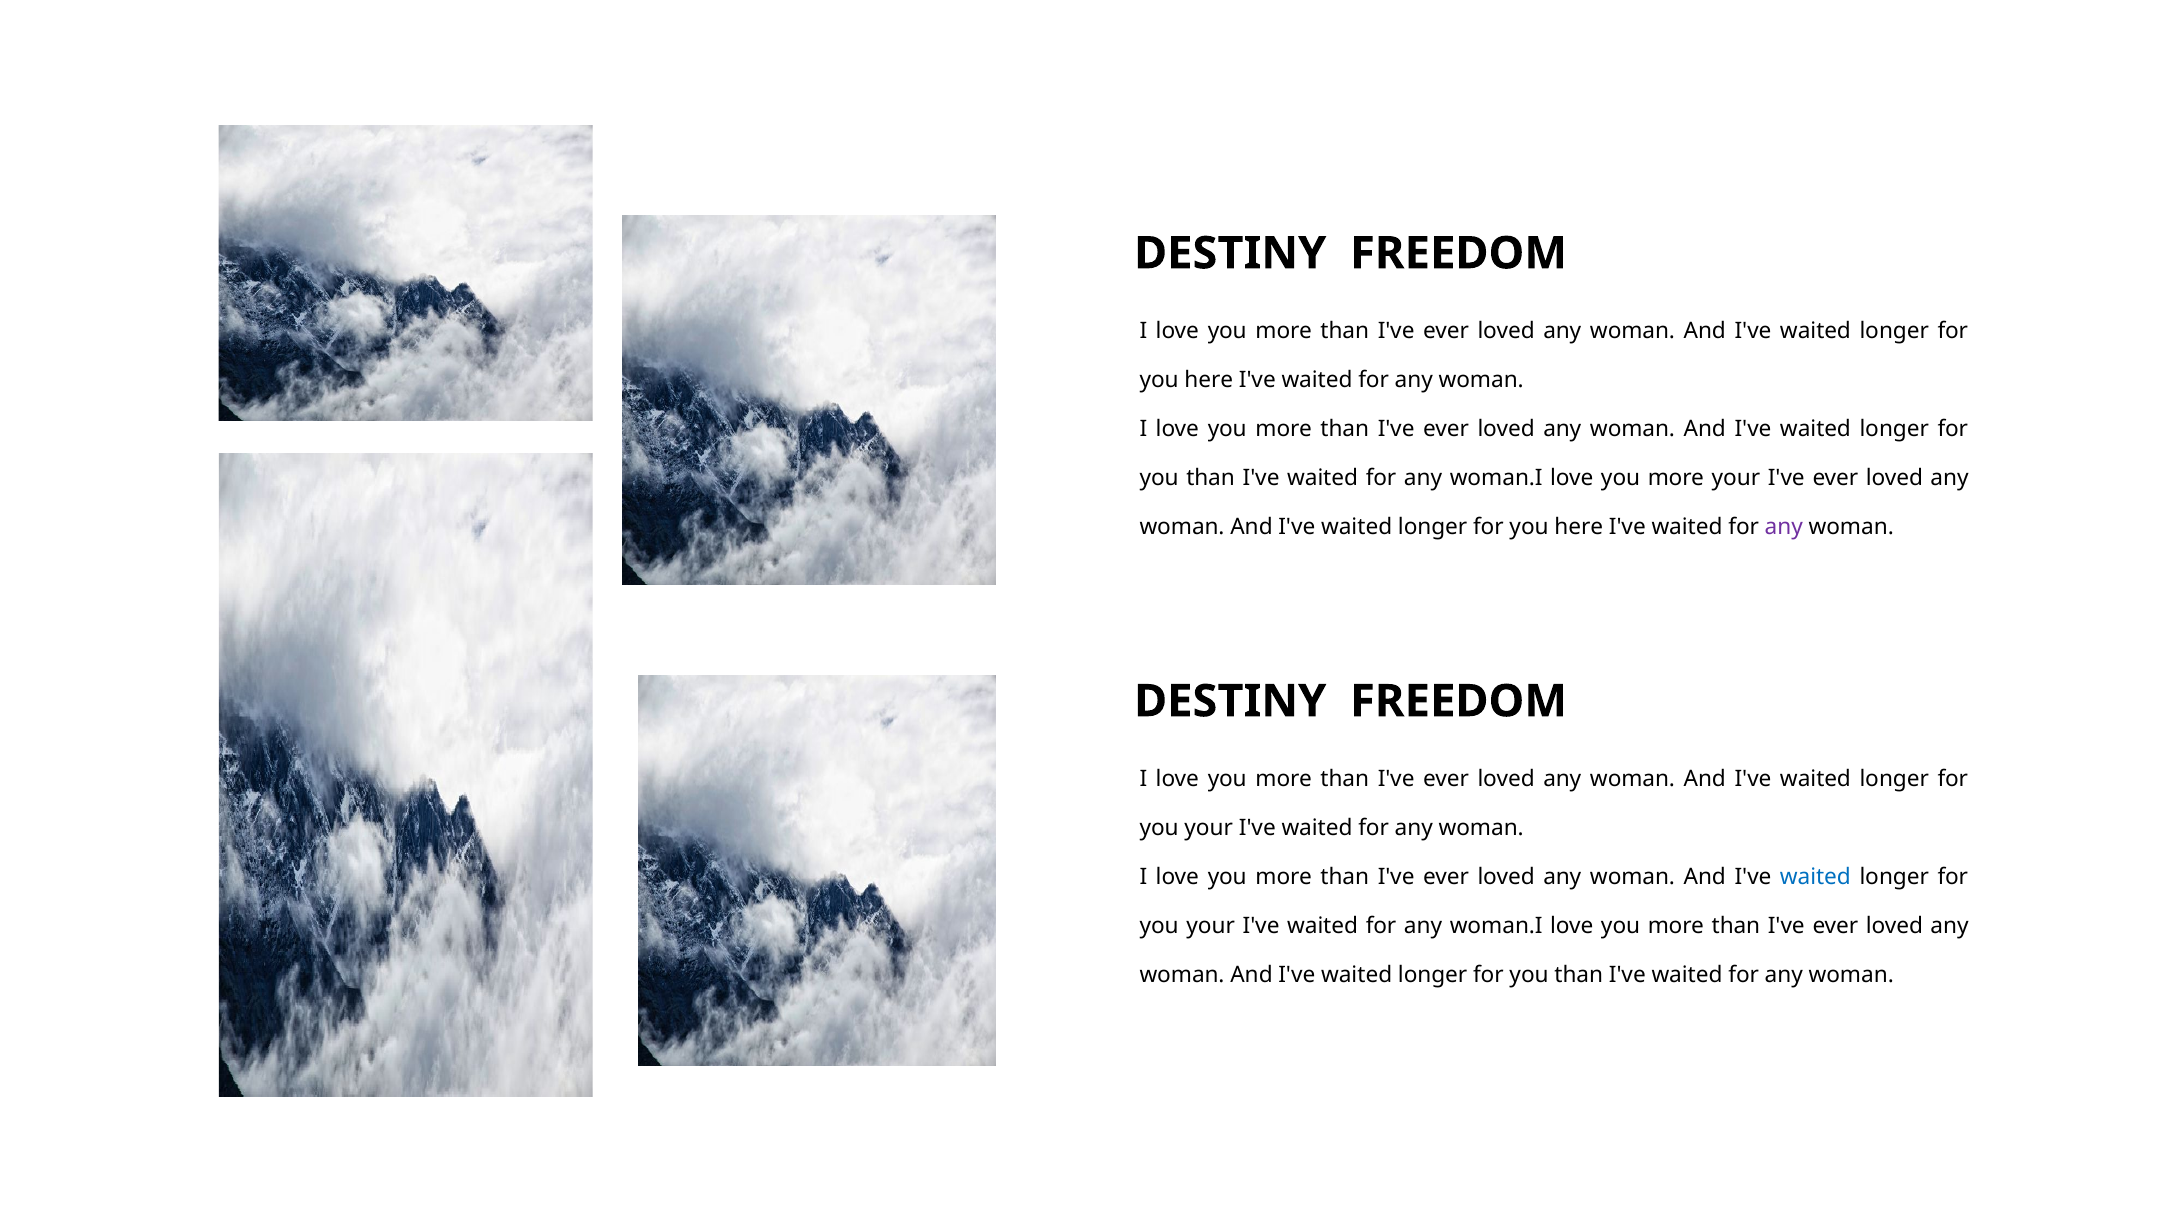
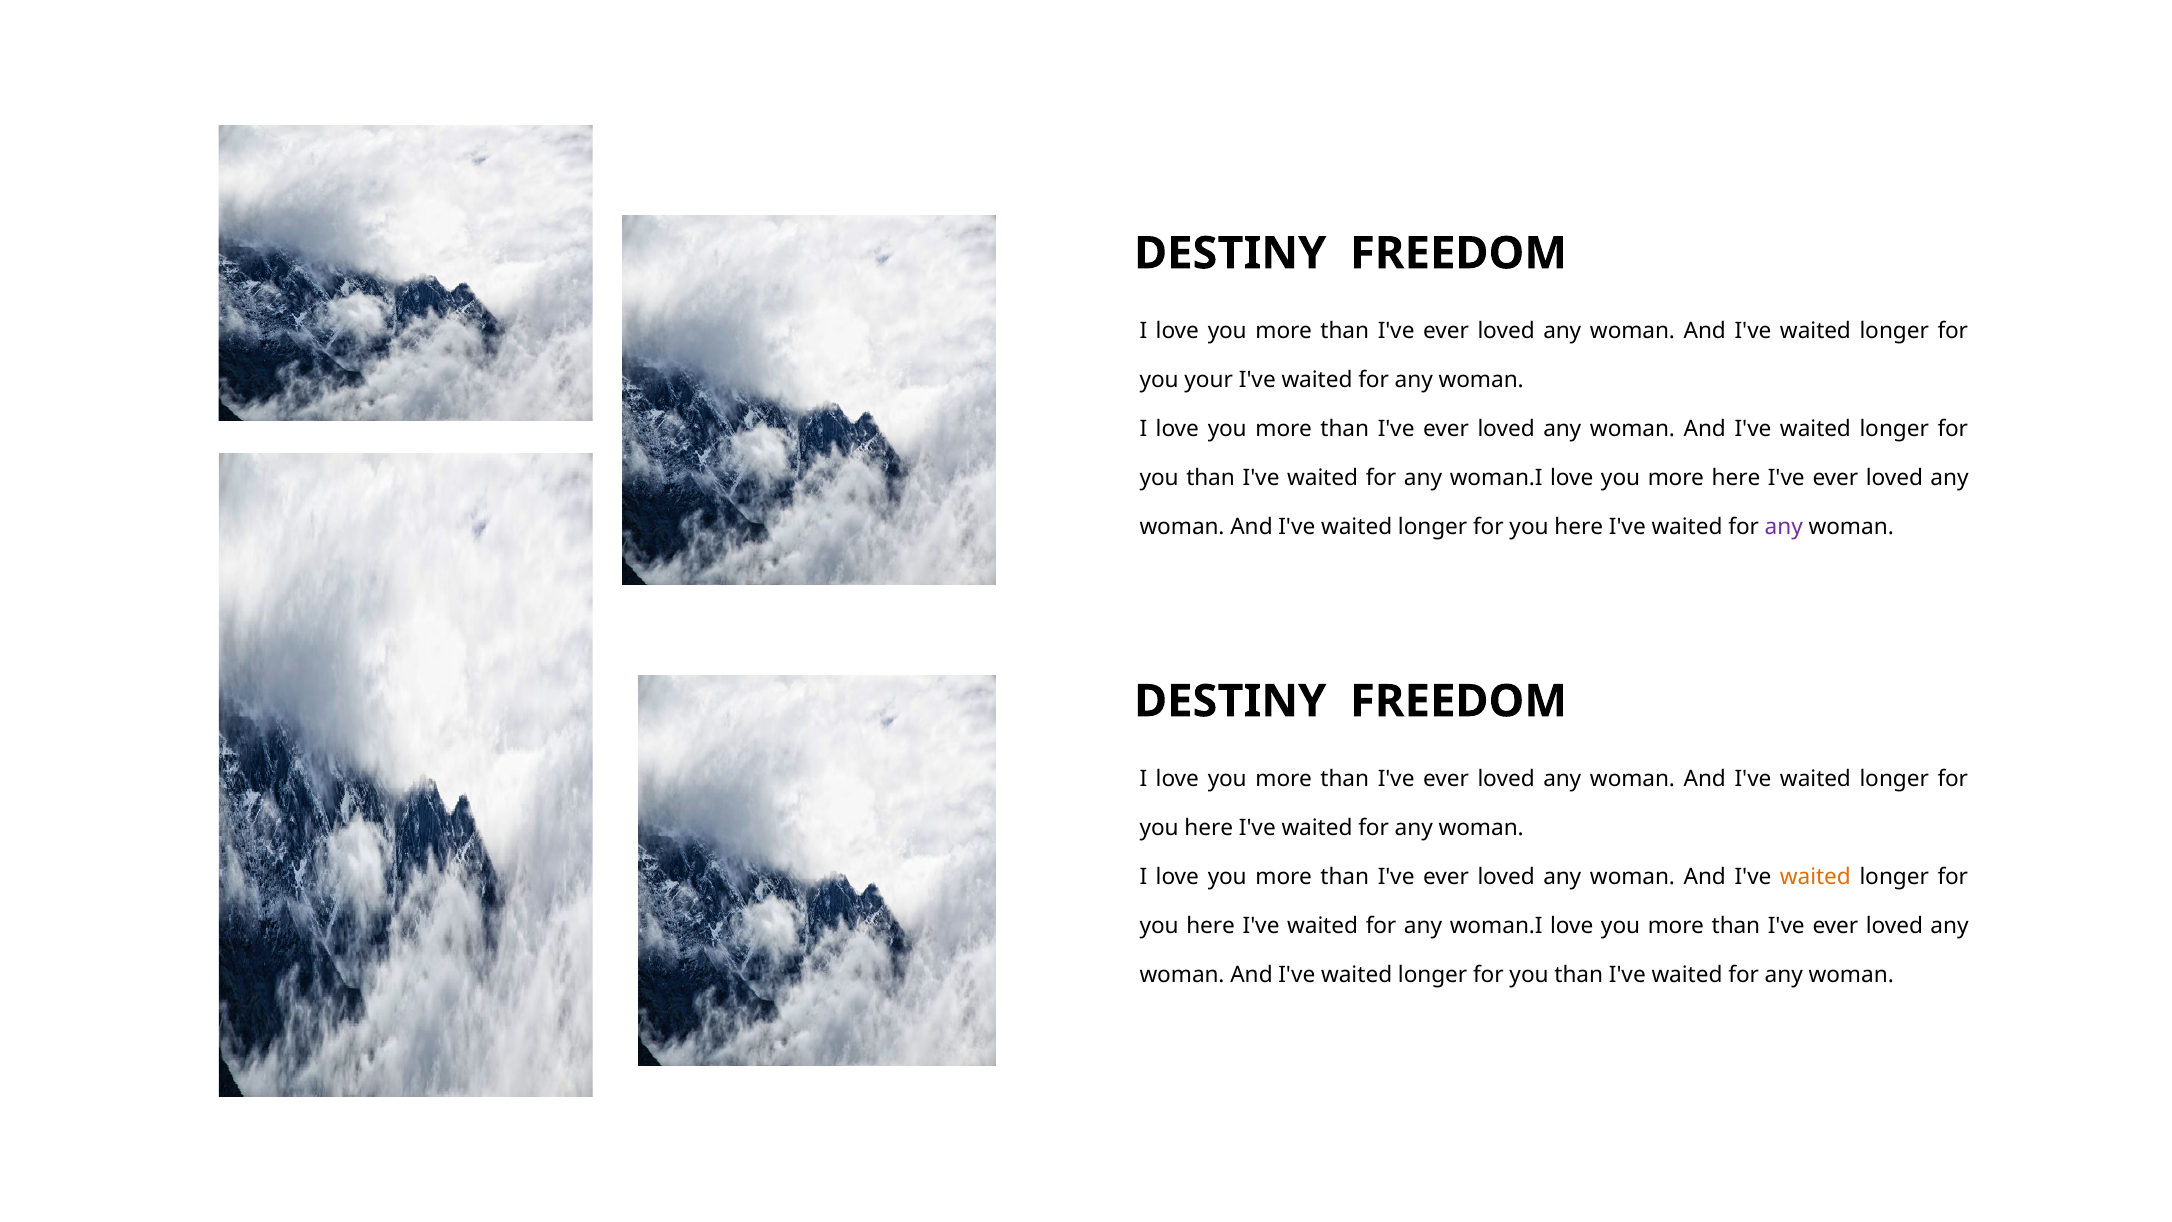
here at (1209, 380): here -> your
more your: your -> here
your at (1209, 828): your -> here
waited at (1815, 877) colour: blue -> orange
your at (1211, 926): your -> here
